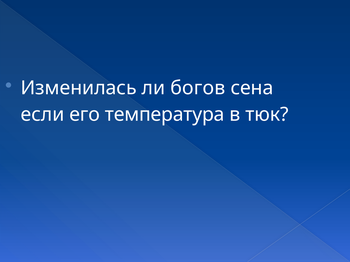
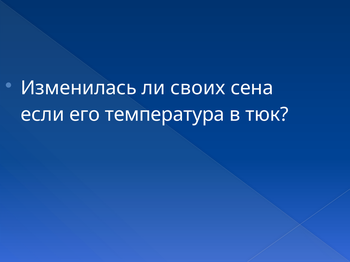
богов: богов -> своих
